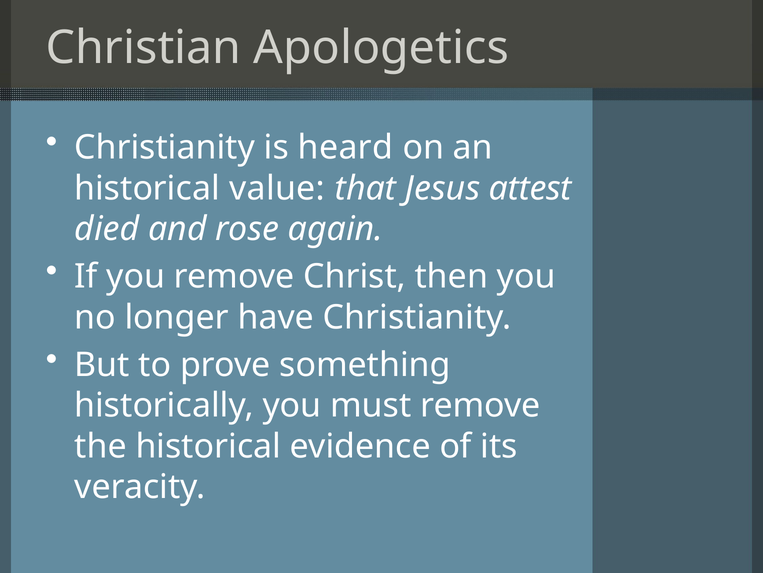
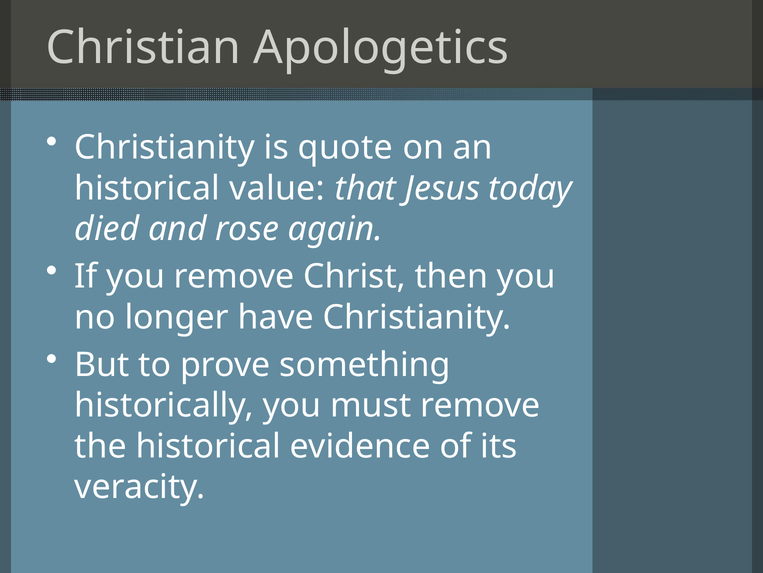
heard: heard -> quote
attest: attest -> today
